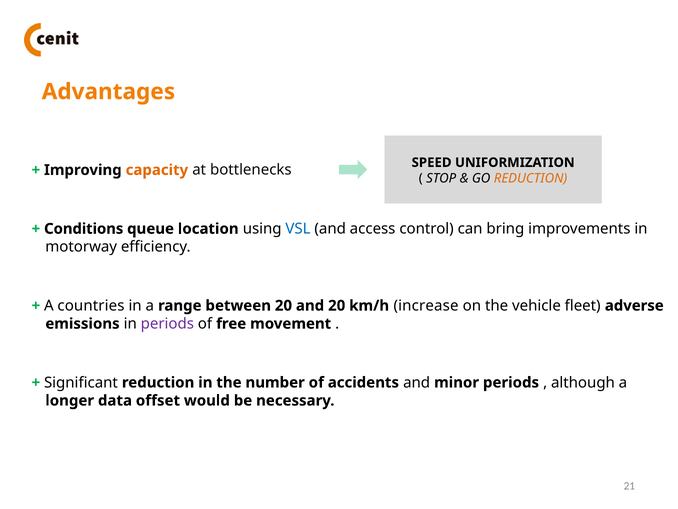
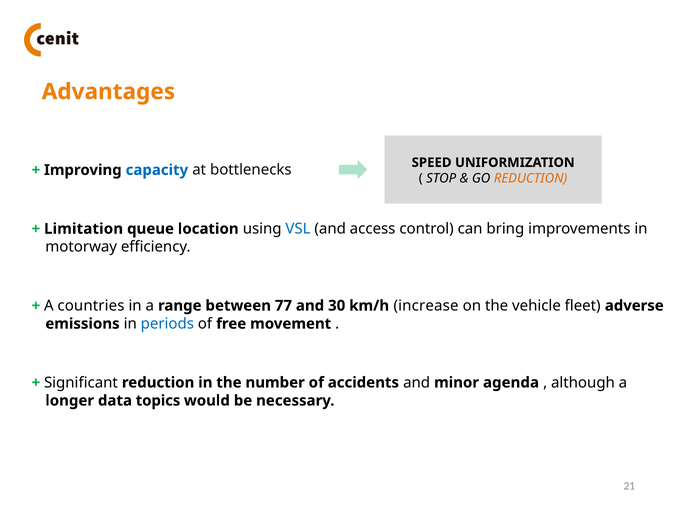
capacity colour: orange -> blue
Conditions: Conditions -> Limitation
between 20: 20 -> 77
and 20: 20 -> 30
periods at (167, 323) colour: purple -> blue
minor periods: periods -> agenda
offset: offset -> topics
